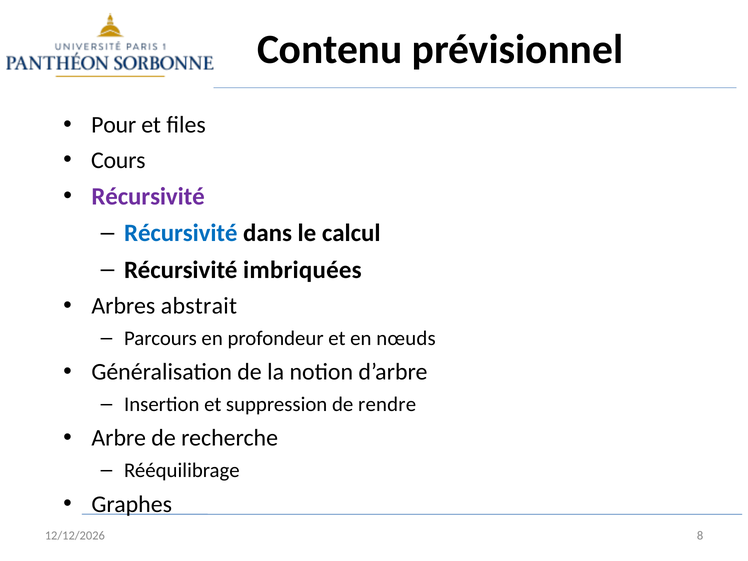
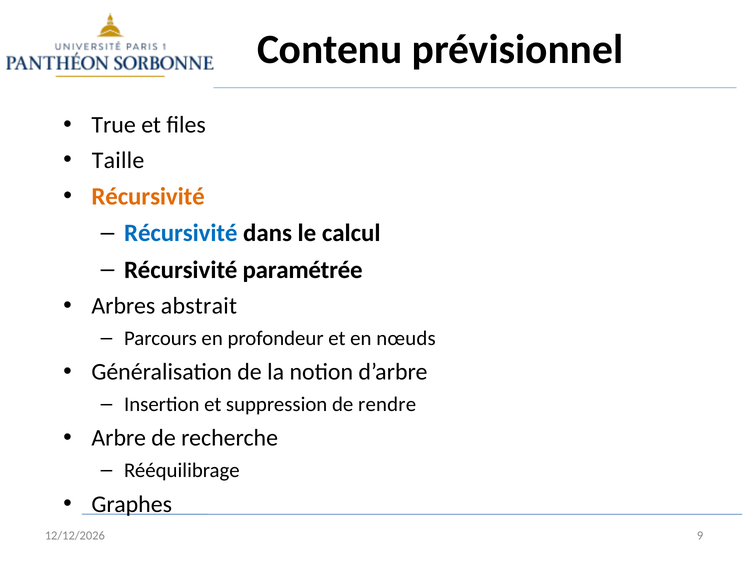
Pour: Pour -> True
Cours: Cours -> Taille
Récursivité at (148, 196) colour: purple -> orange
imbriquées: imbriquées -> paramétrée
8: 8 -> 9
